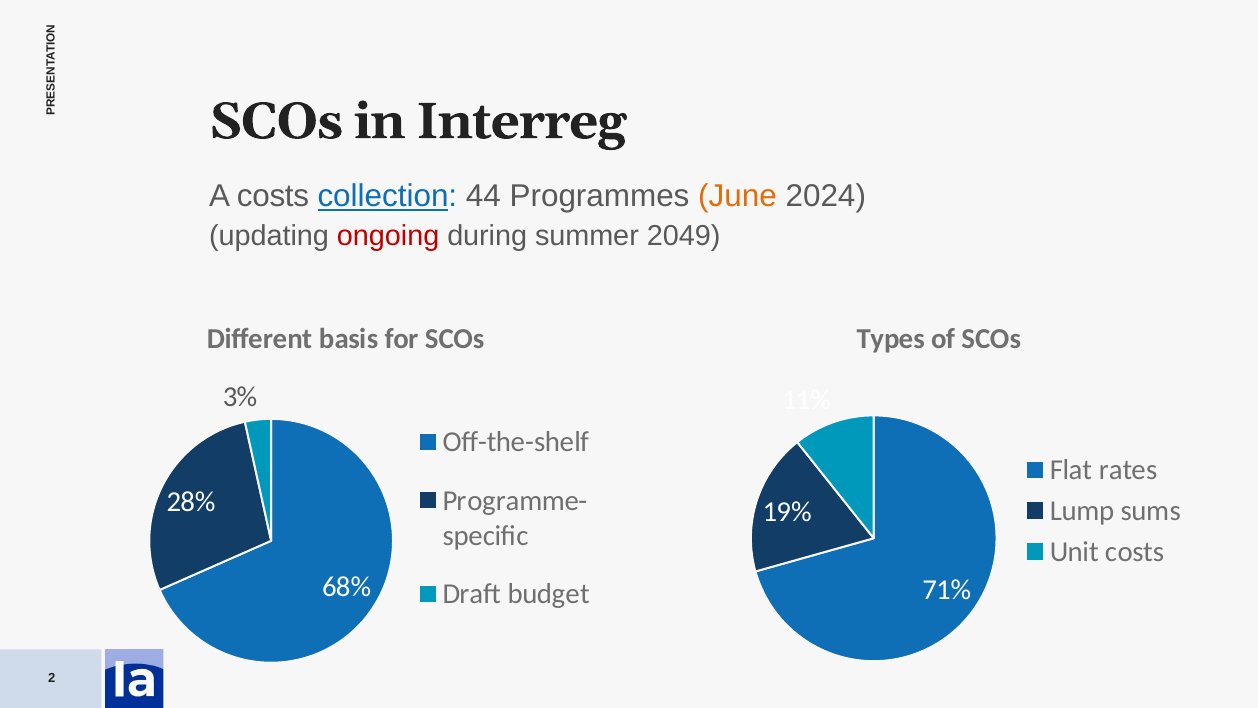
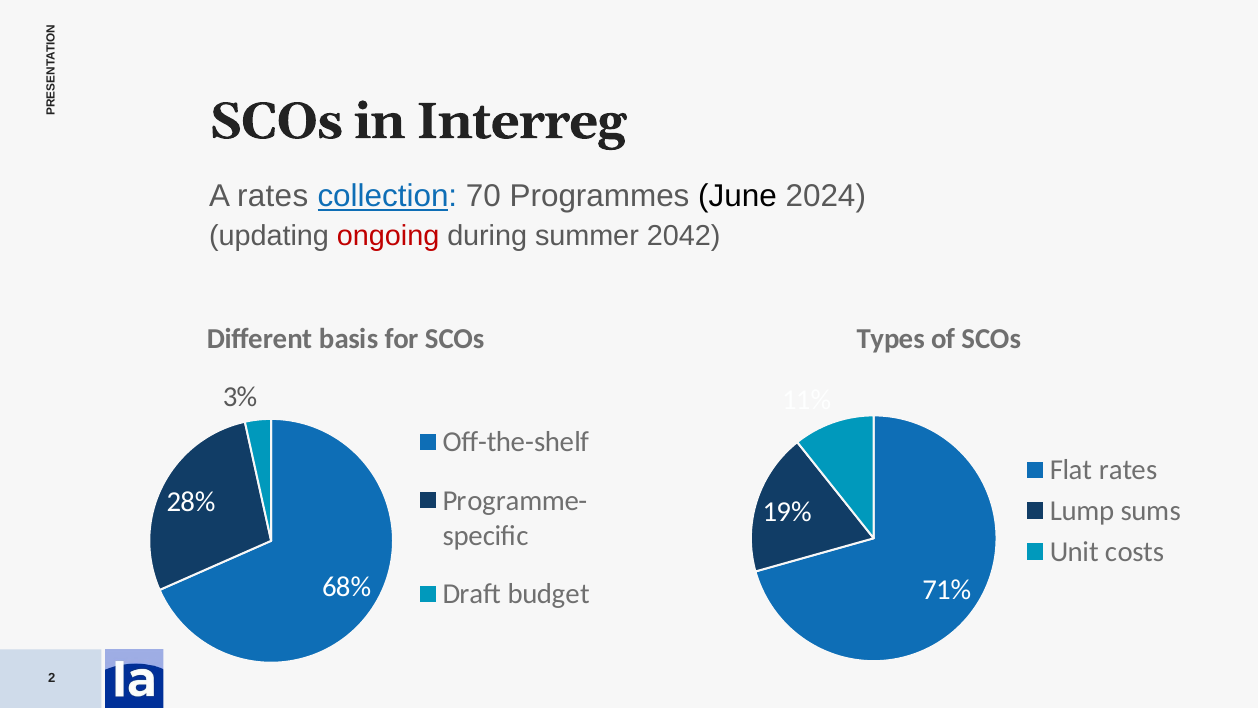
A costs: costs -> rates
44: 44 -> 70
June colour: orange -> black
2049: 2049 -> 2042
